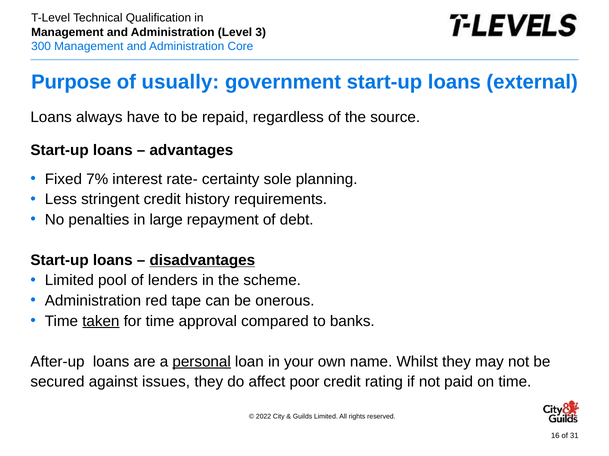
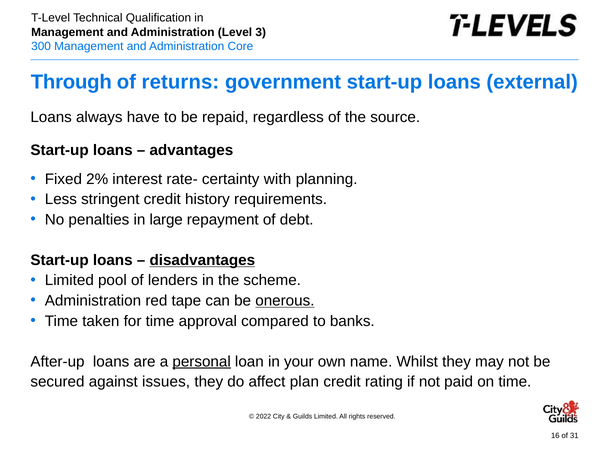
Purpose: Purpose -> Through
usually: usually -> returns
7%: 7% -> 2%
sole: sole -> with
onerous underline: none -> present
taken underline: present -> none
poor: poor -> plan
